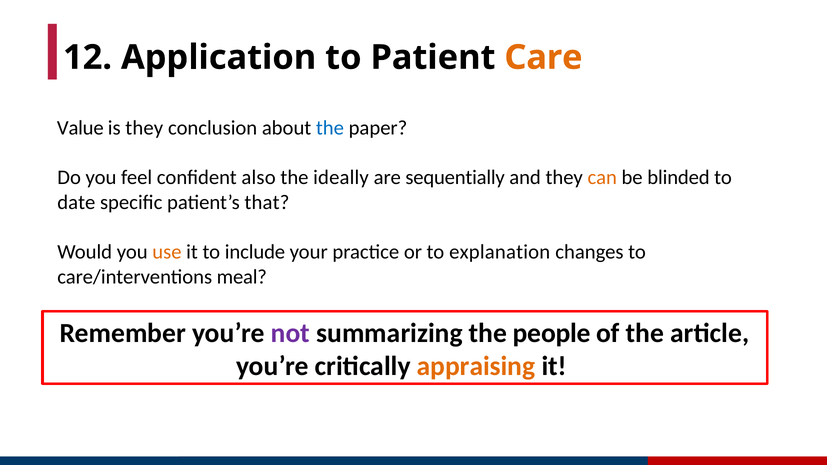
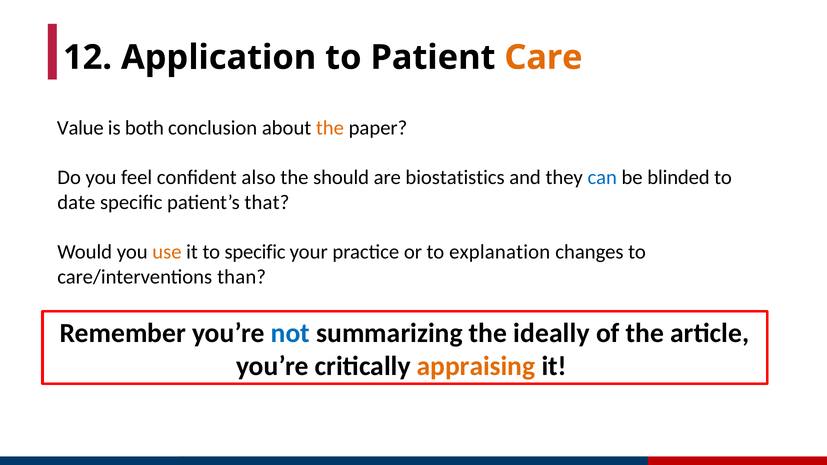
is they: they -> both
the at (330, 128) colour: blue -> orange
ideally: ideally -> should
sequentially: sequentially -> biostatistics
can colour: orange -> blue
to include: include -> specific
meal: meal -> than
not colour: purple -> blue
people: people -> ideally
